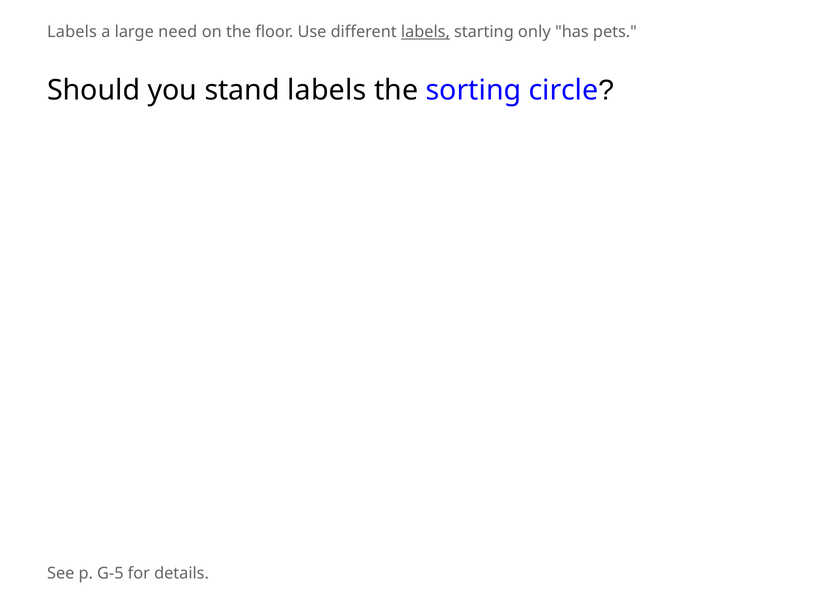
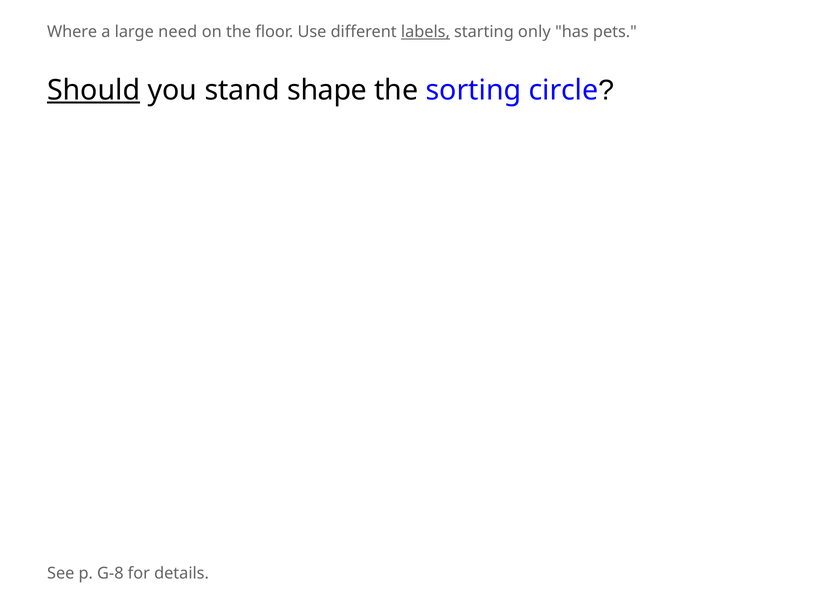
Labels at (72, 32): Labels -> Where
Should underline: none -> present
stand labels: labels -> shape
G-5: G-5 -> G-8
